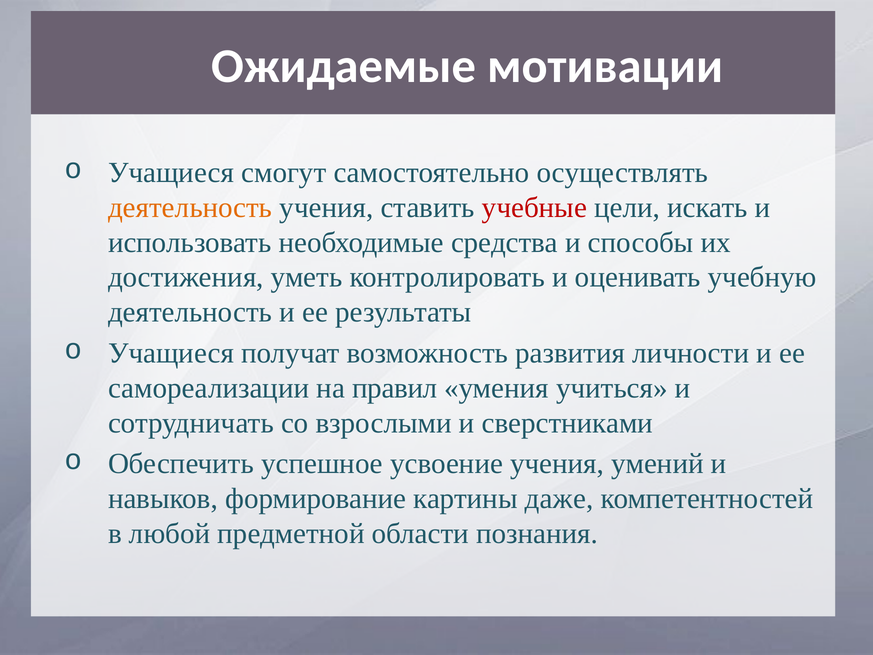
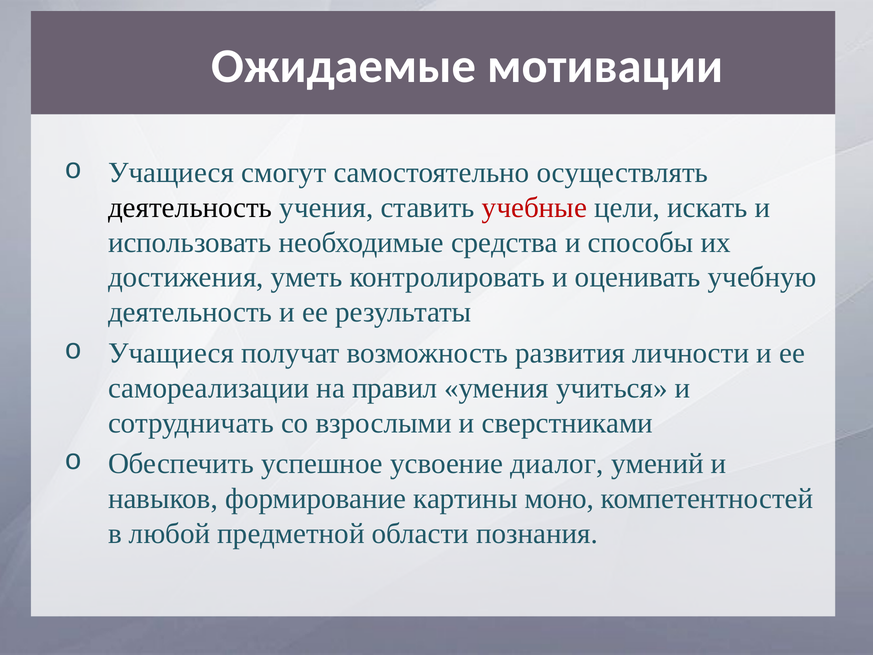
деятельность at (190, 207) colour: orange -> black
усвоение учения: учения -> диалог
даже: даже -> моно
